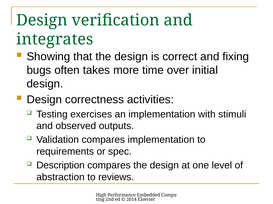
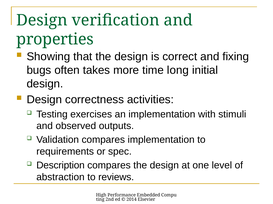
integrates: integrates -> properties
over: over -> long
